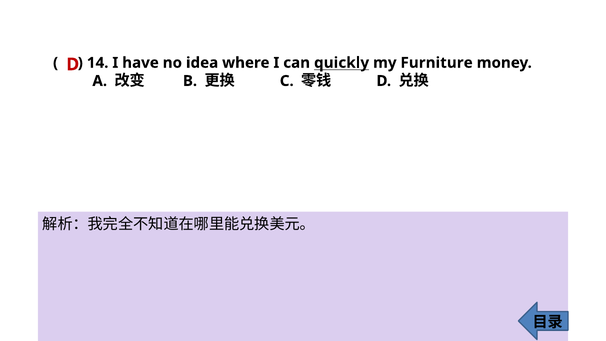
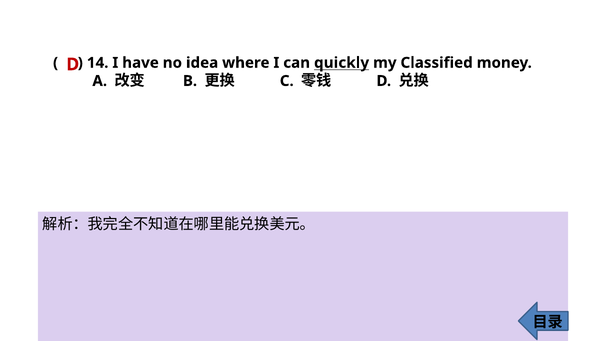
Furniture: Furniture -> Classified
